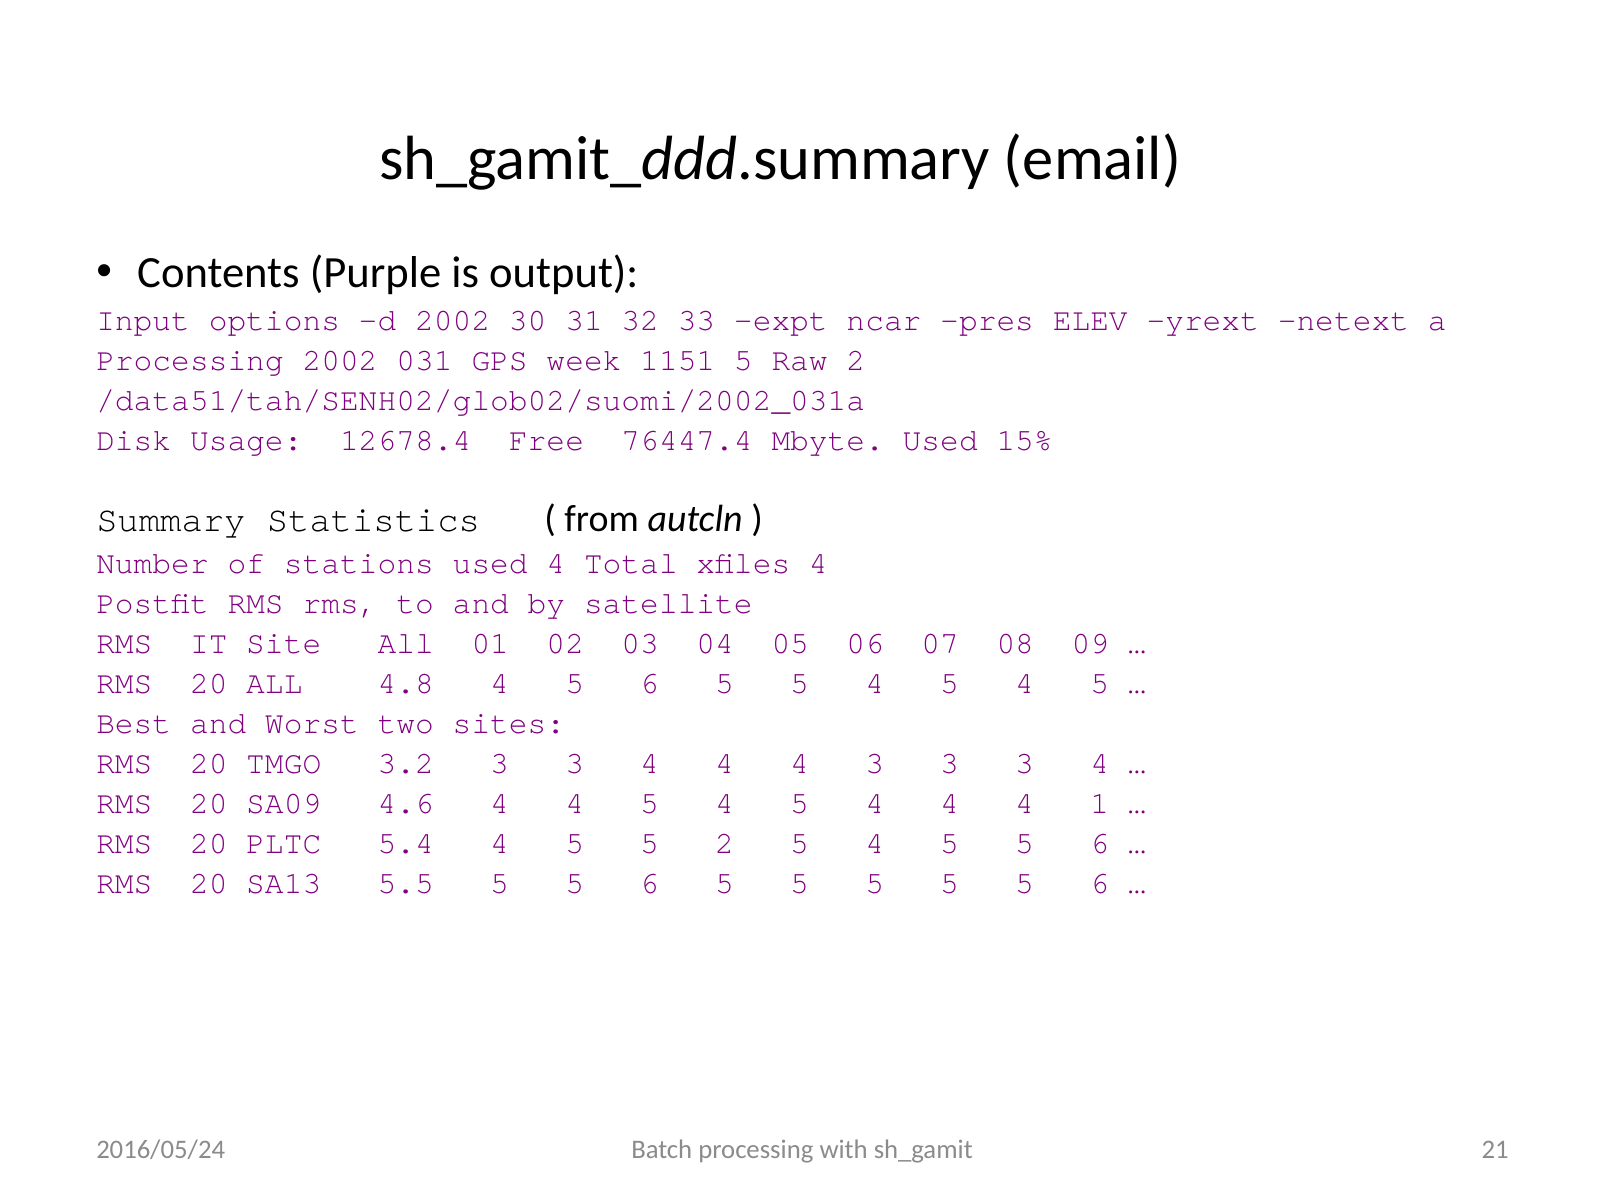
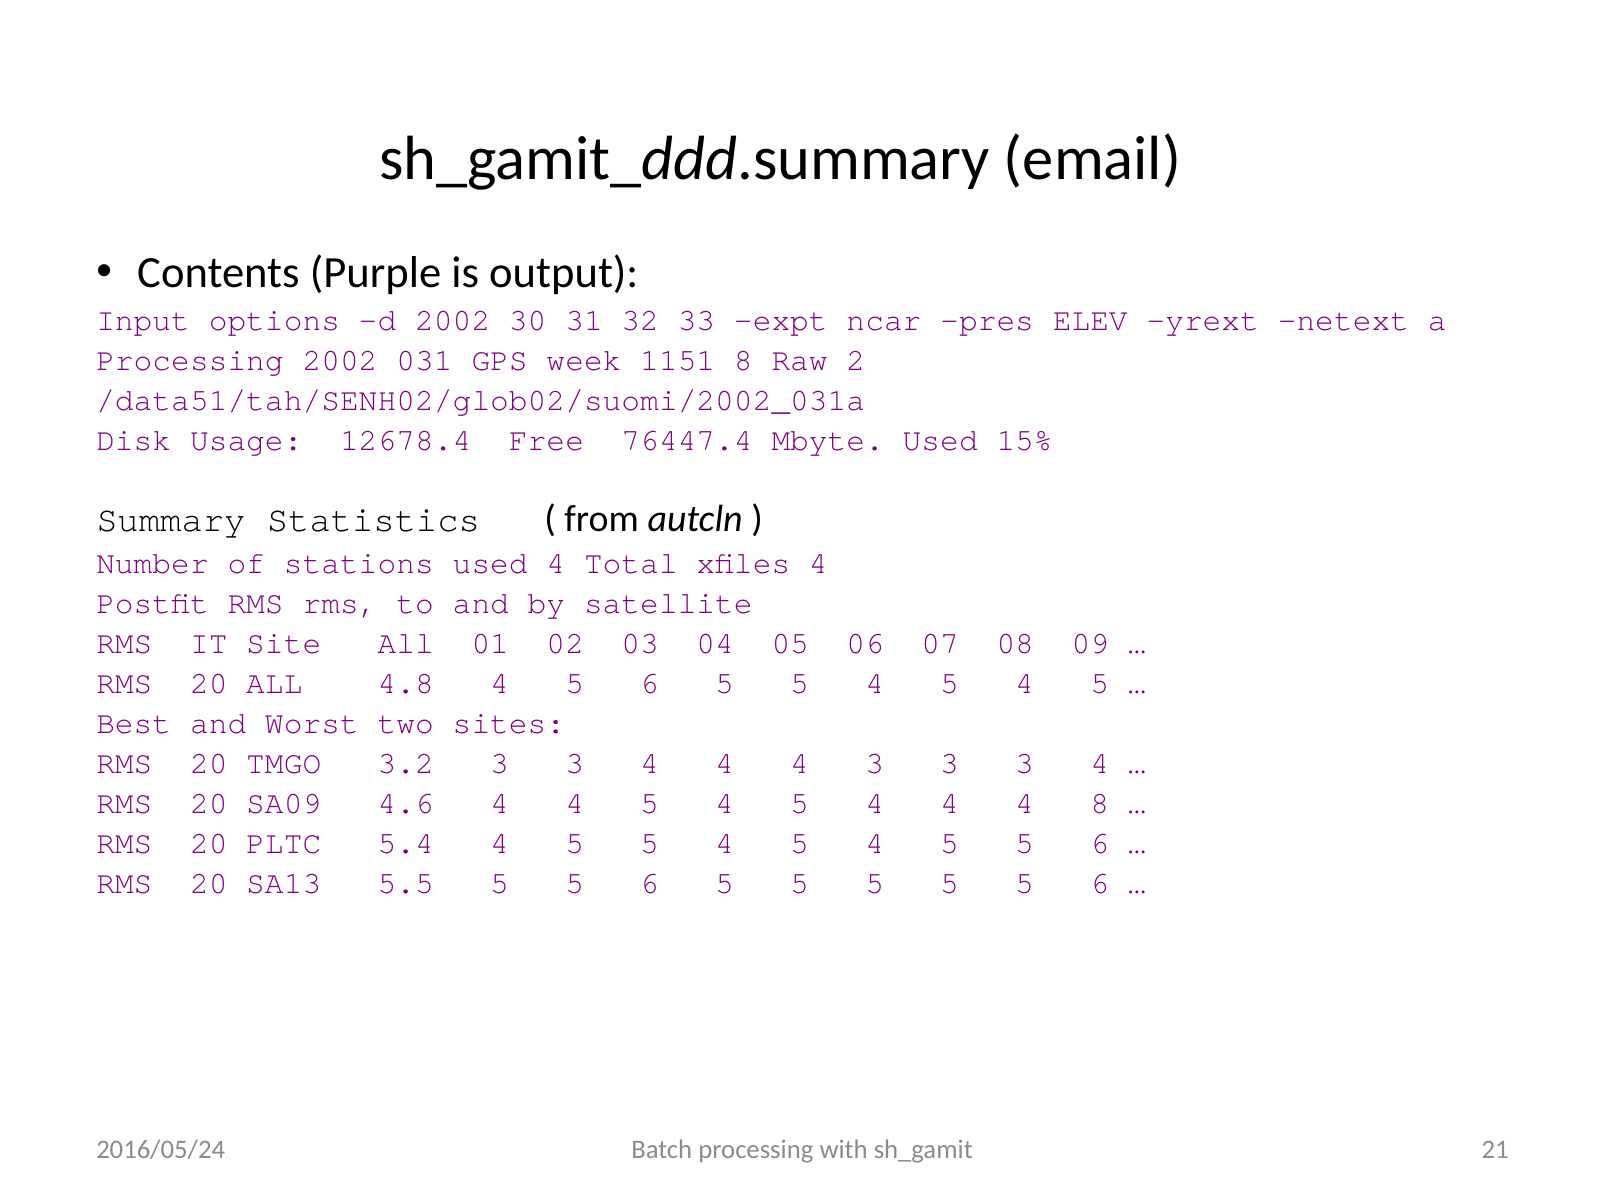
1151 5: 5 -> 8
4 1: 1 -> 8
4 5 5 2: 2 -> 4
